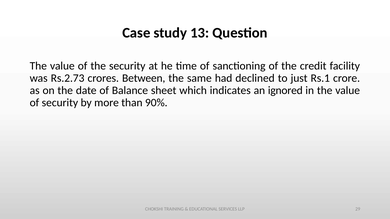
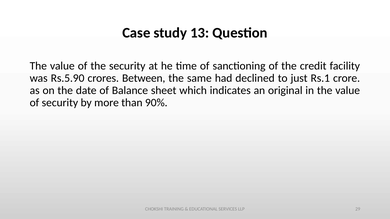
Rs.2.73: Rs.2.73 -> Rs.5.90
ignored: ignored -> original
